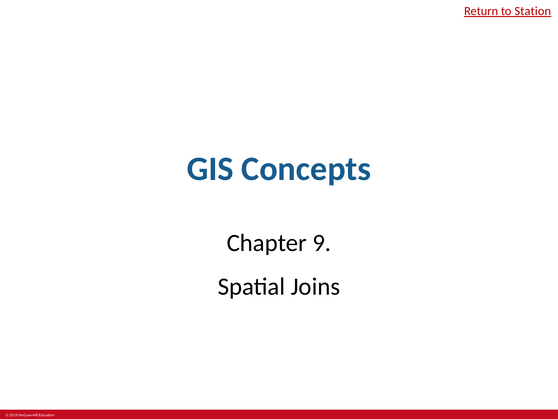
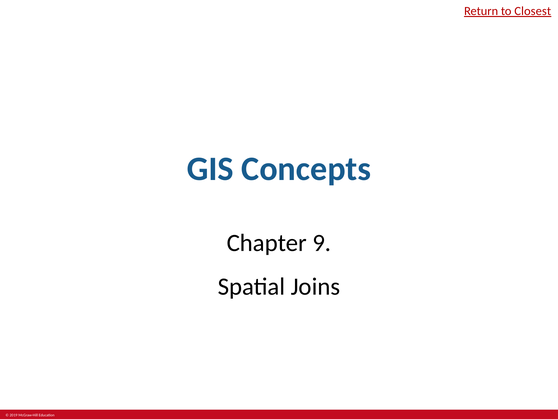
Station: Station -> Closest
